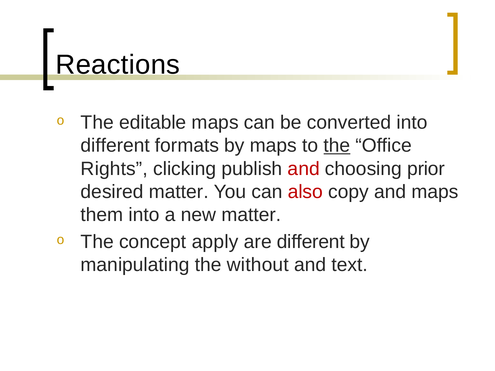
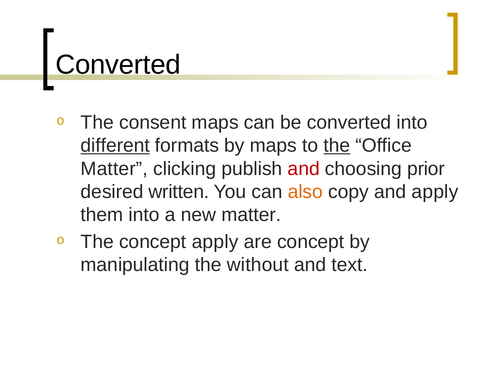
Reactions at (118, 65): Reactions -> Converted
editable: editable -> consent
different at (115, 146) underline: none -> present
Rights at (114, 169): Rights -> Matter
desired matter: matter -> written
also colour: red -> orange
and maps: maps -> apply
are different: different -> concept
